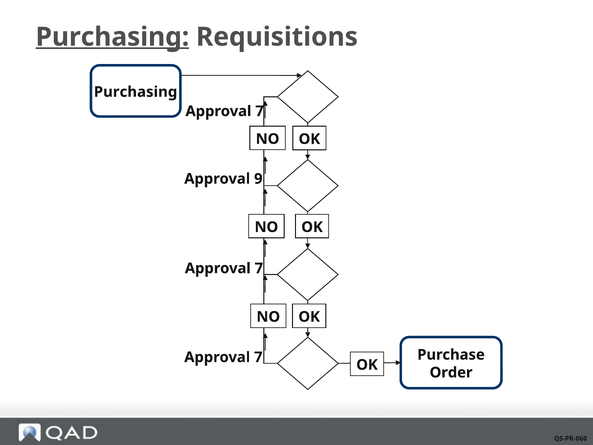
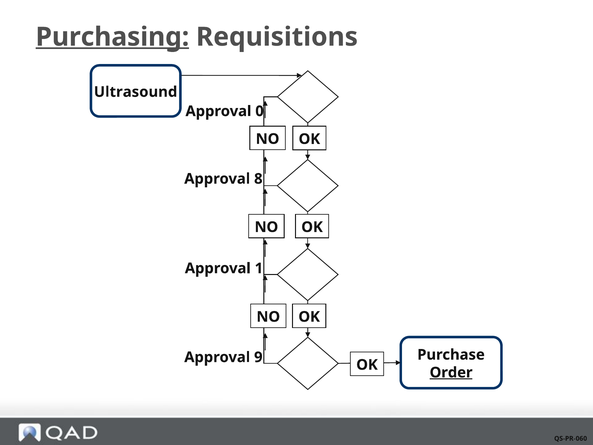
Purchasing at (136, 92): Purchasing -> Ultrasound
7 at (260, 111): 7 -> 0
9: 9 -> 8
7 at (259, 268): 7 -> 1
7 at (258, 357): 7 -> 9
Order underline: none -> present
